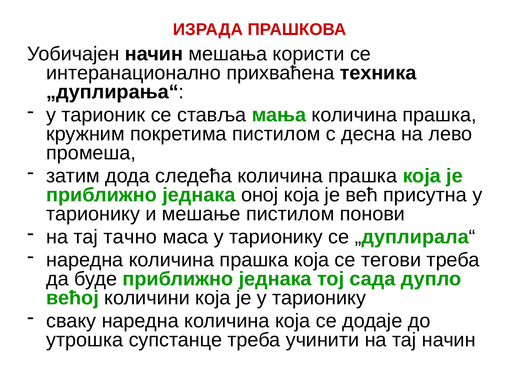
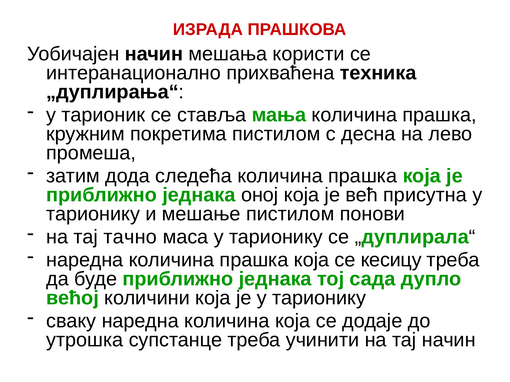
тегови: тегови -> кесицу
